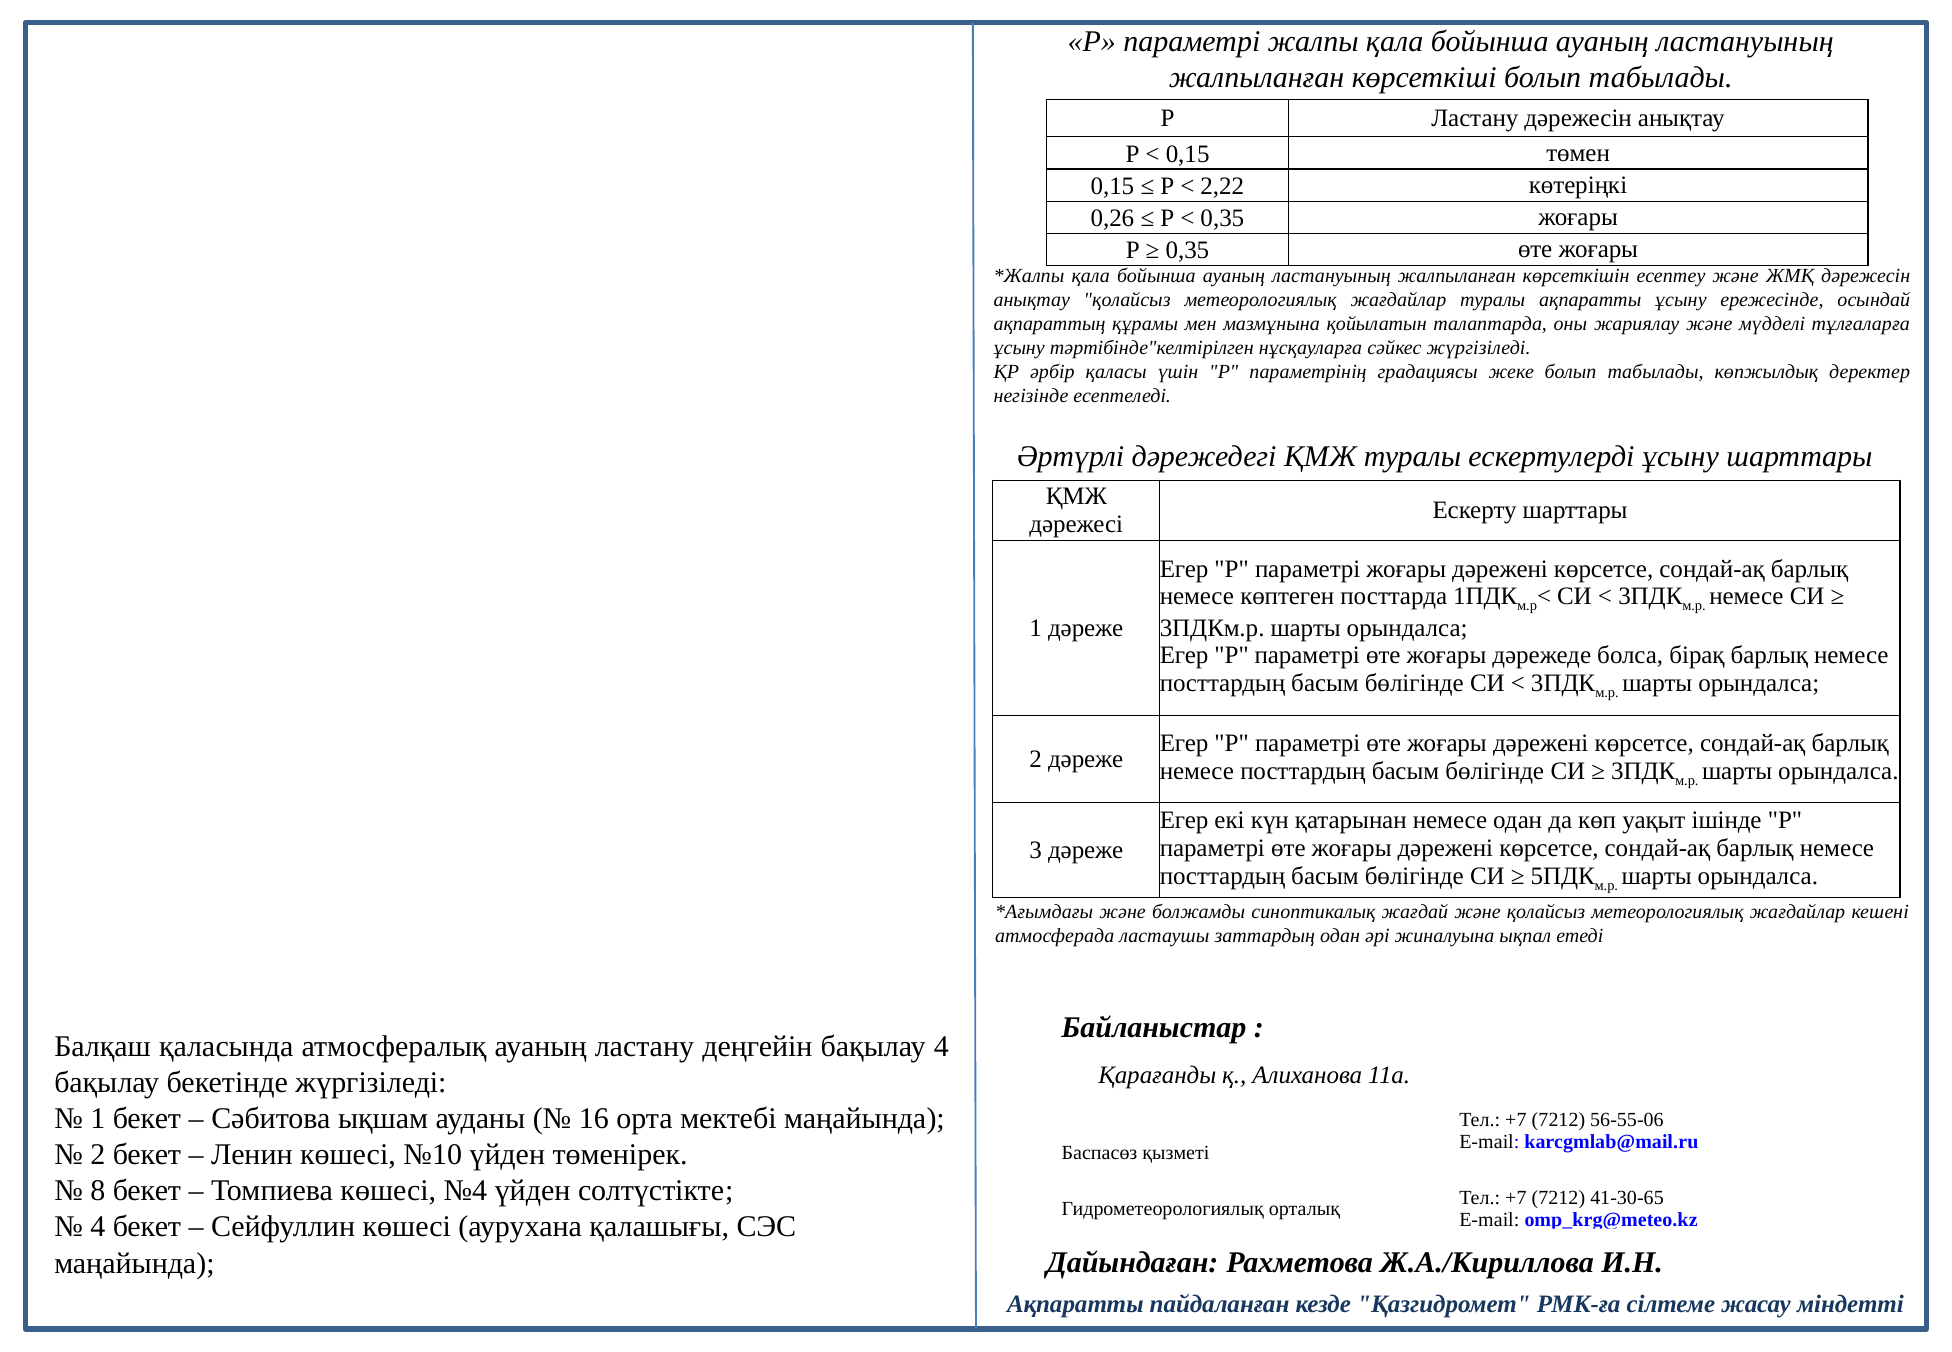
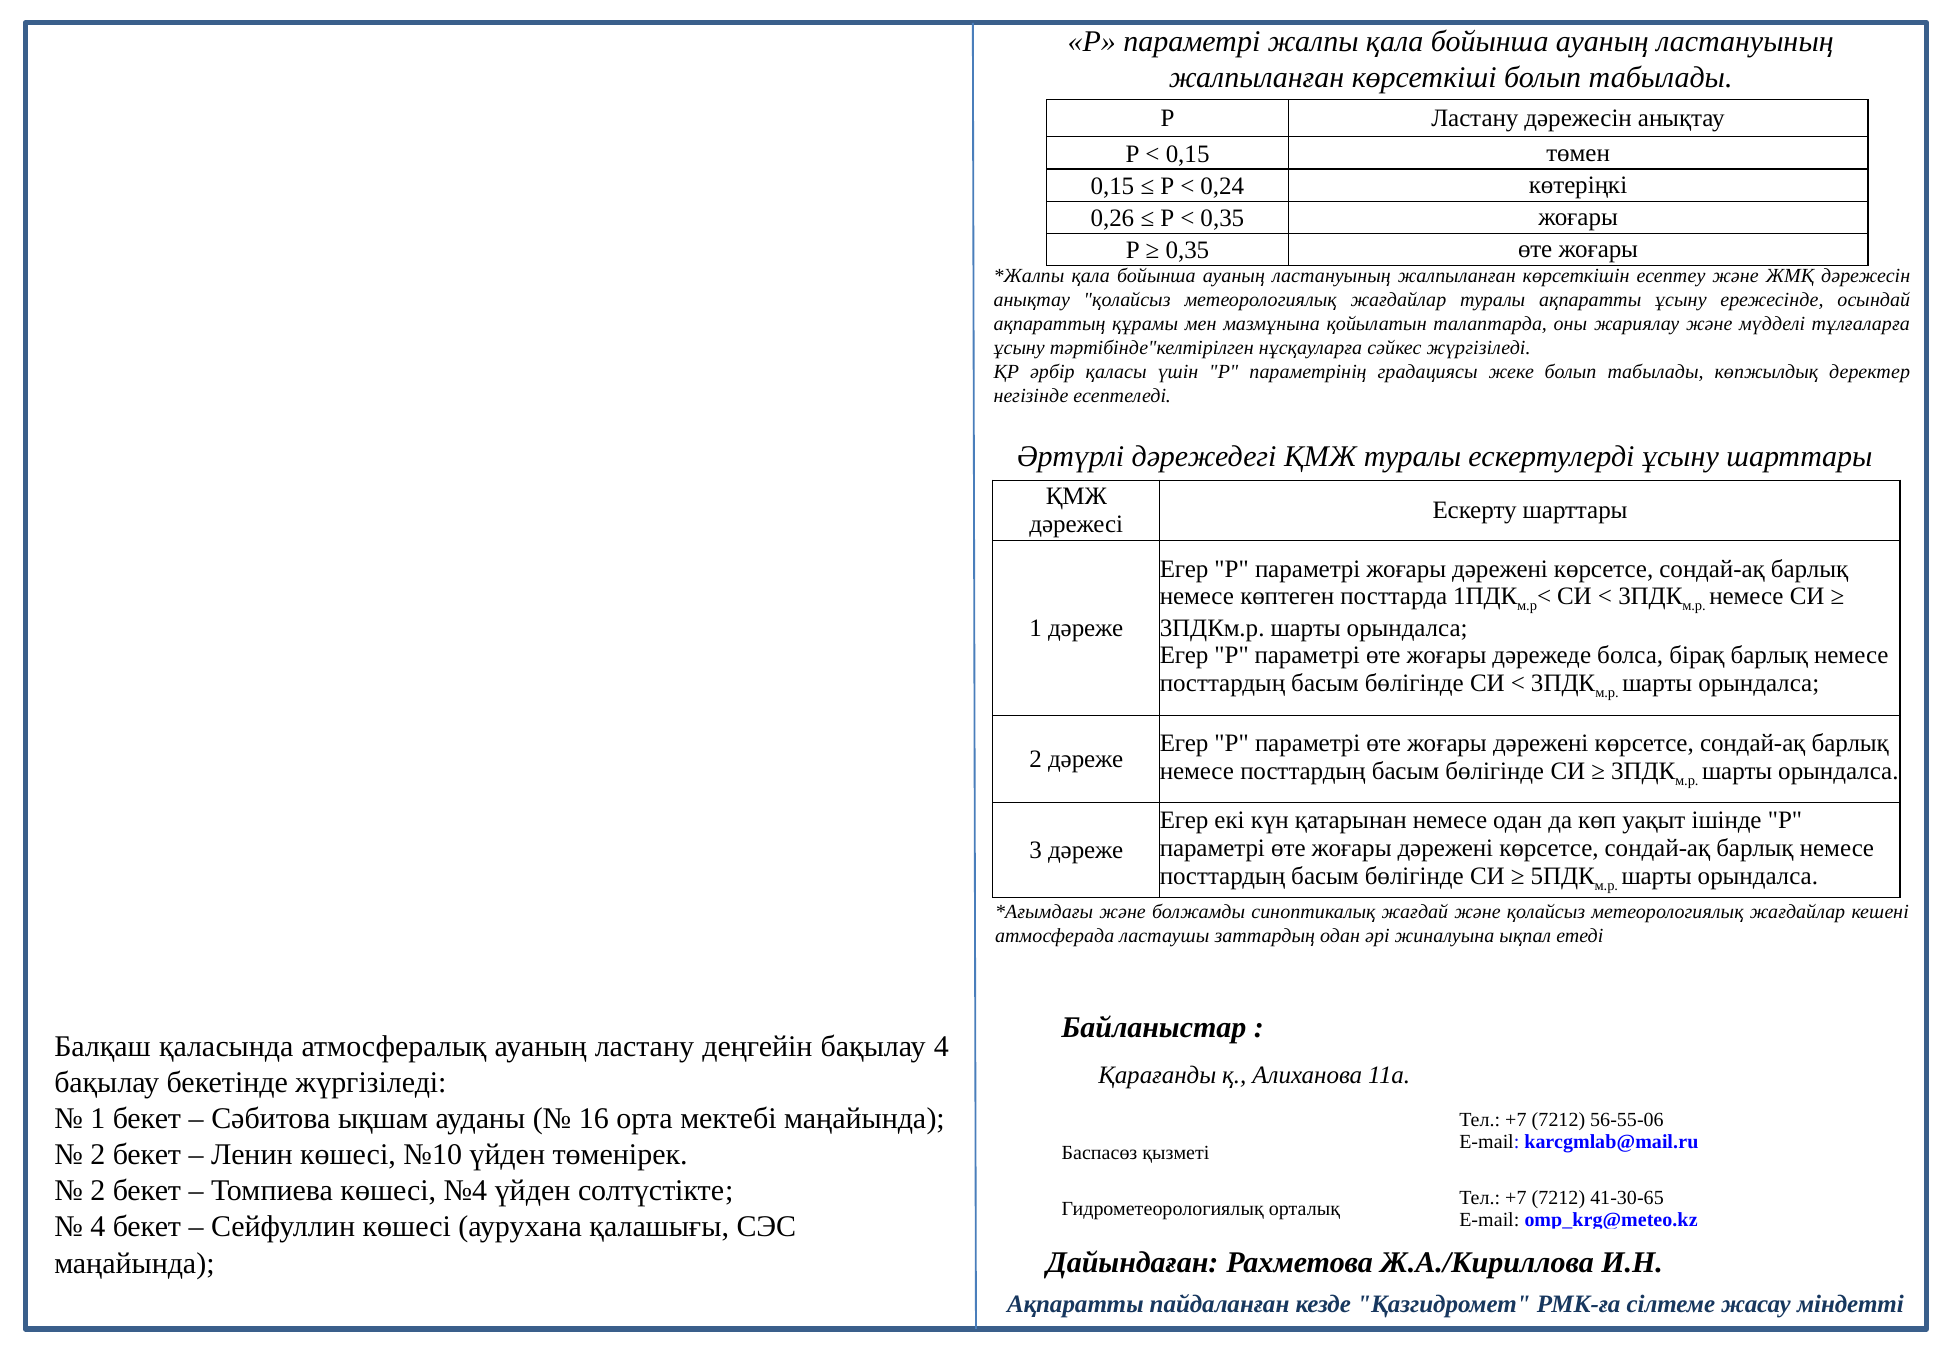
2,22: 2,22 -> 0,24
8 at (98, 1190): 8 -> 2
